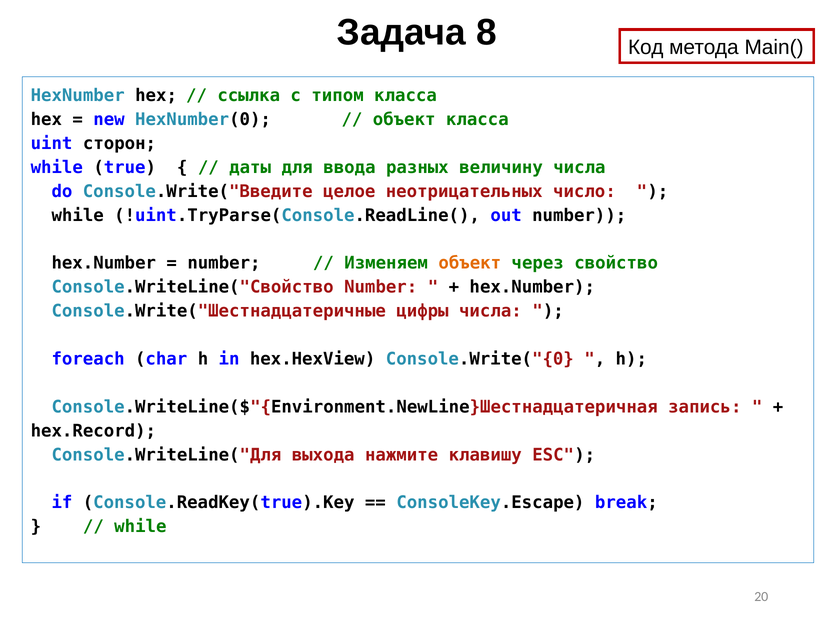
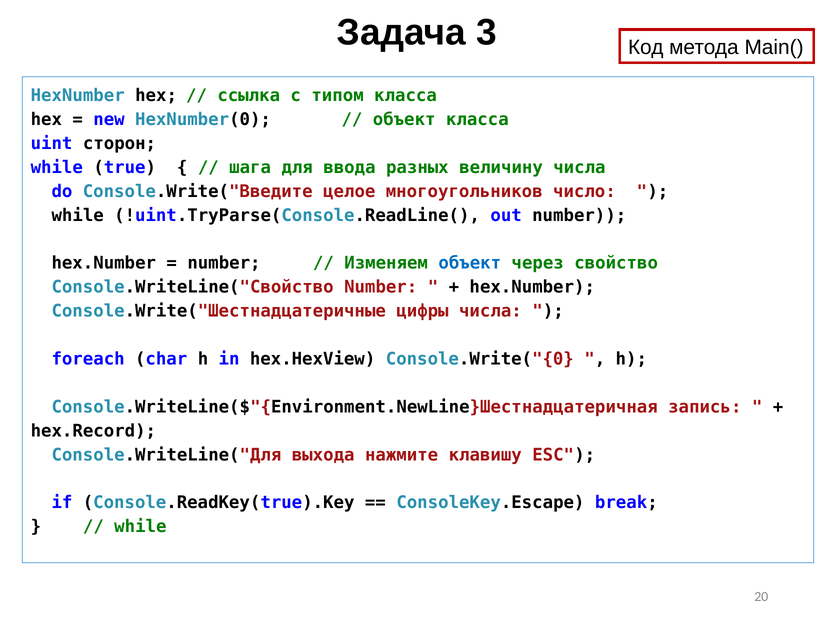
8: 8 -> 3
даты: даты -> шага
неотрицательных: неотрицательных -> многоугольников
объект at (470, 263) colour: orange -> blue
